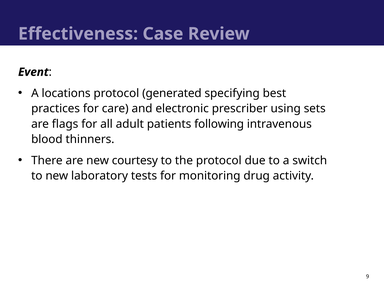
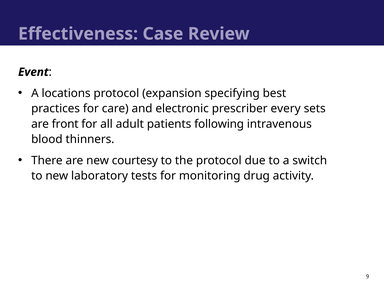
generated: generated -> expansion
using: using -> every
flags: flags -> front
